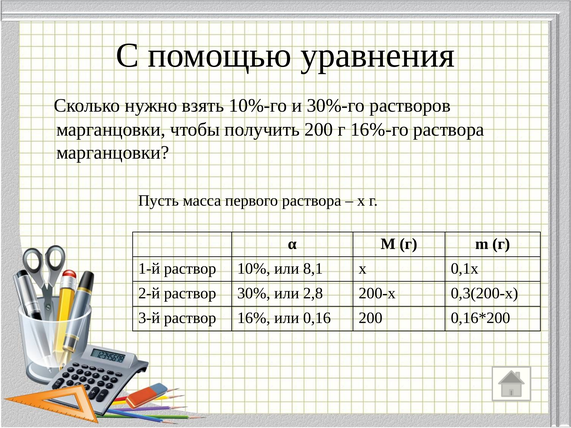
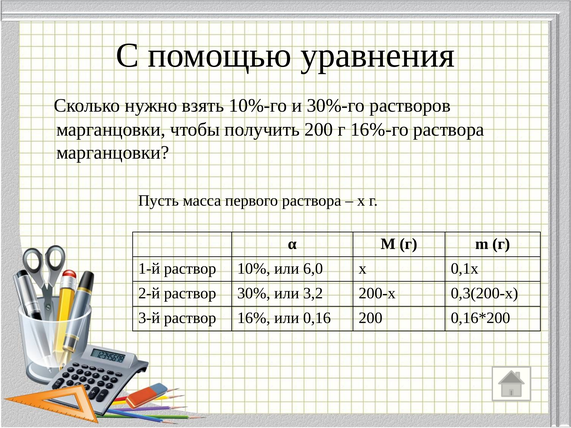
8,1: 8,1 -> 6,0
2,8: 2,8 -> 3,2
